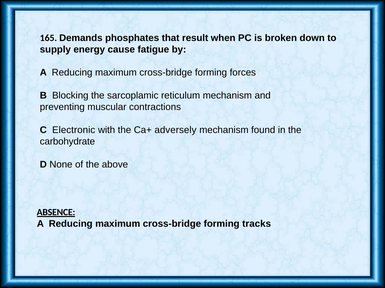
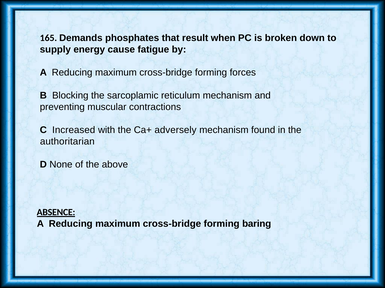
Electronic: Electronic -> Increased
carbohydrate: carbohydrate -> authoritarian
tracks: tracks -> baring
